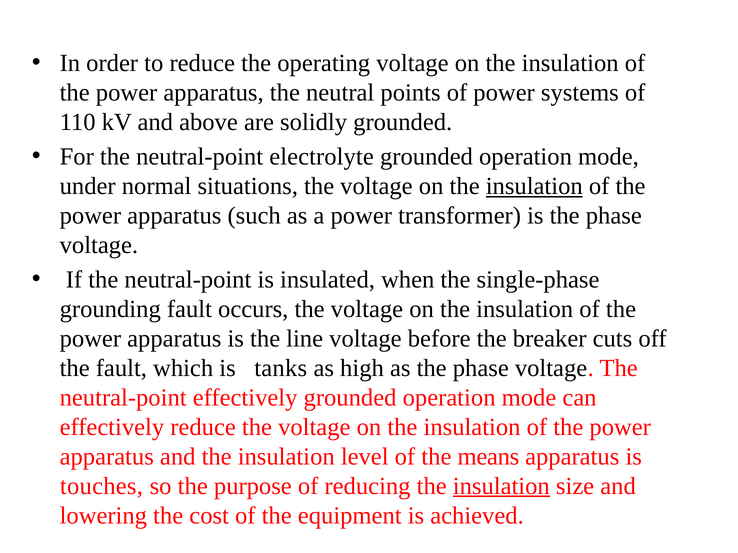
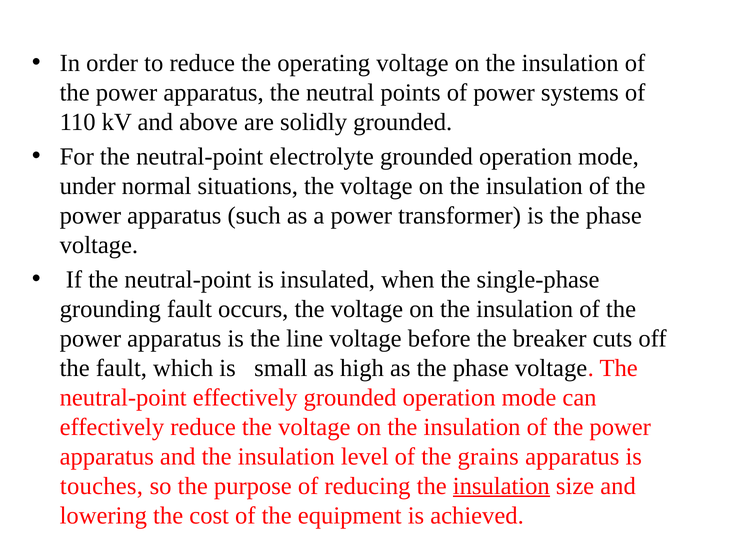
insulation at (534, 186) underline: present -> none
tanks: tanks -> small
means: means -> grains
